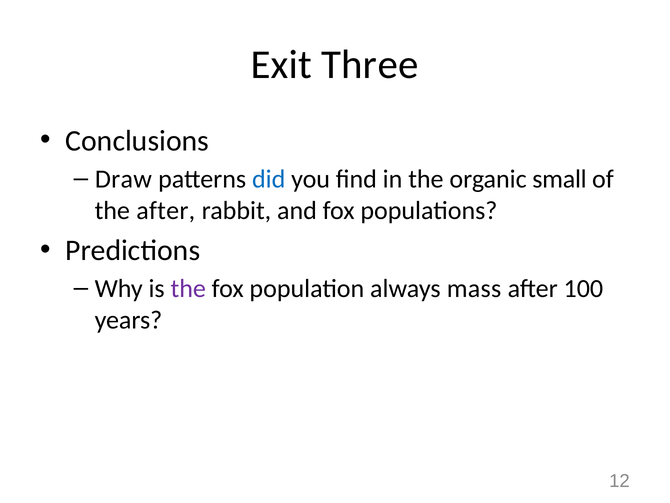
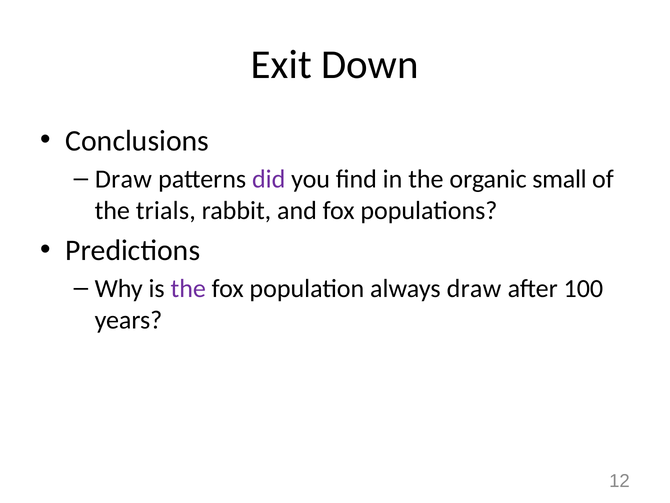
Three: Three -> Down
did colour: blue -> purple
the after: after -> trials
always mass: mass -> draw
